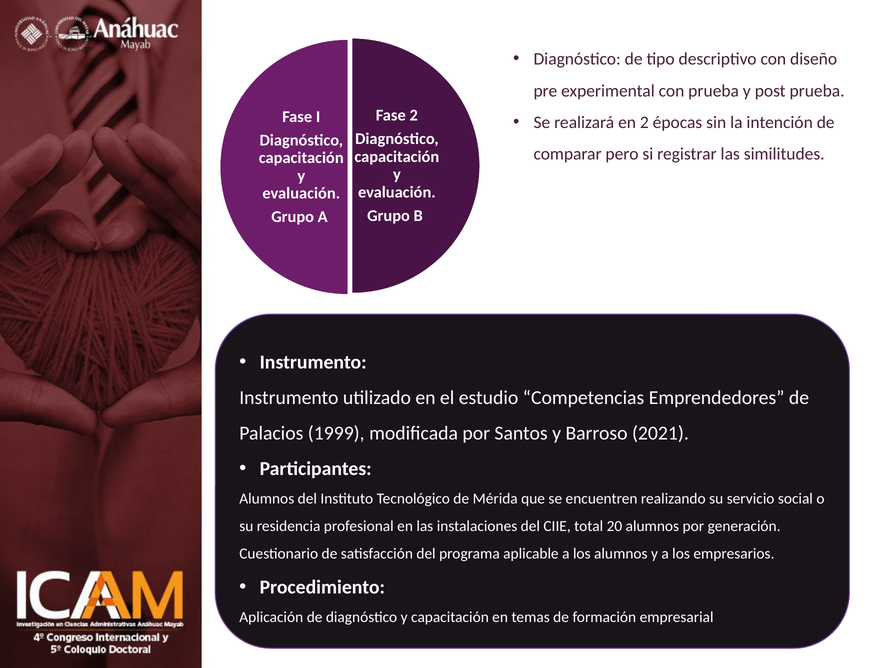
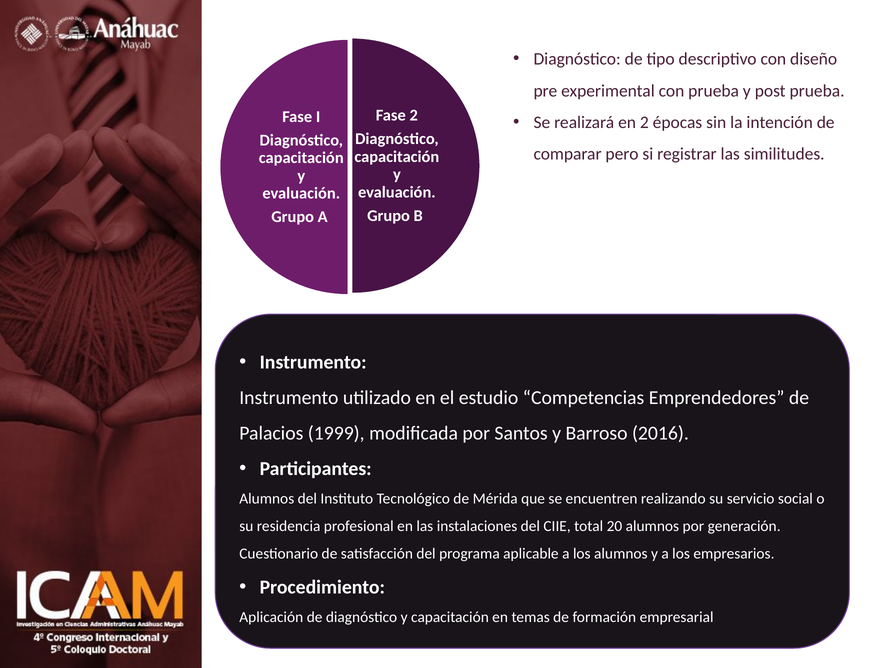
2021: 2021 -> 2016
